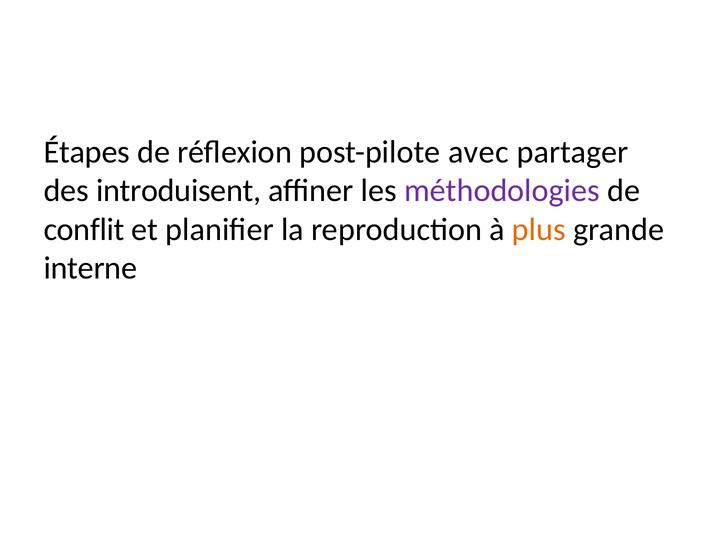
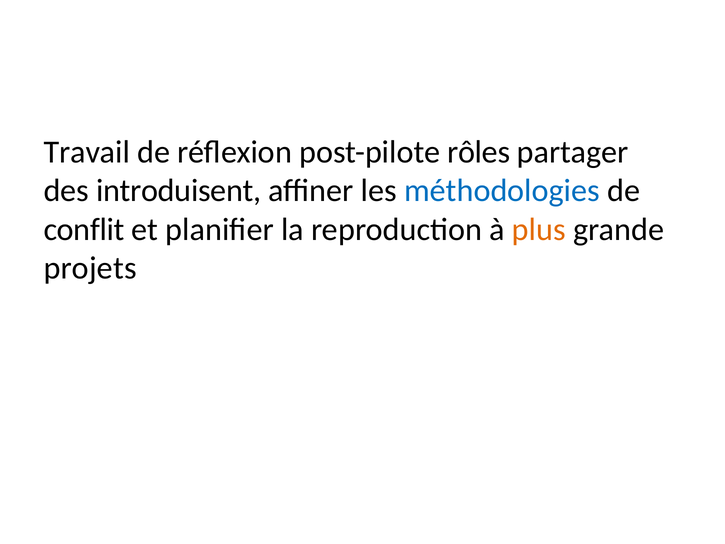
Étapes: Étapes -> Travail
avec: avec -> rôles
méthodologies colour: purple -> blue
interne: interne -> projets
